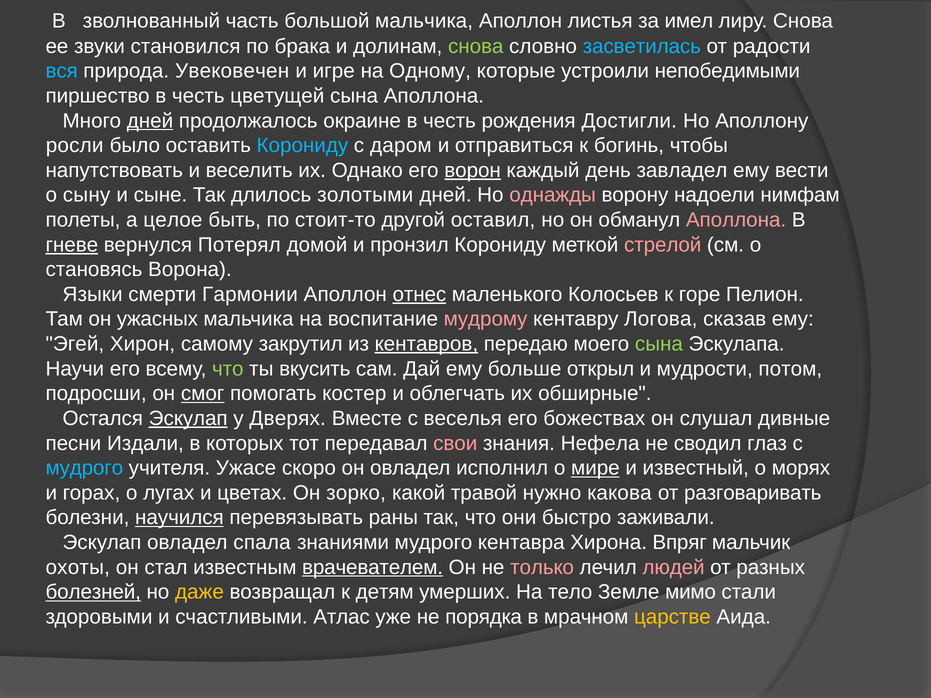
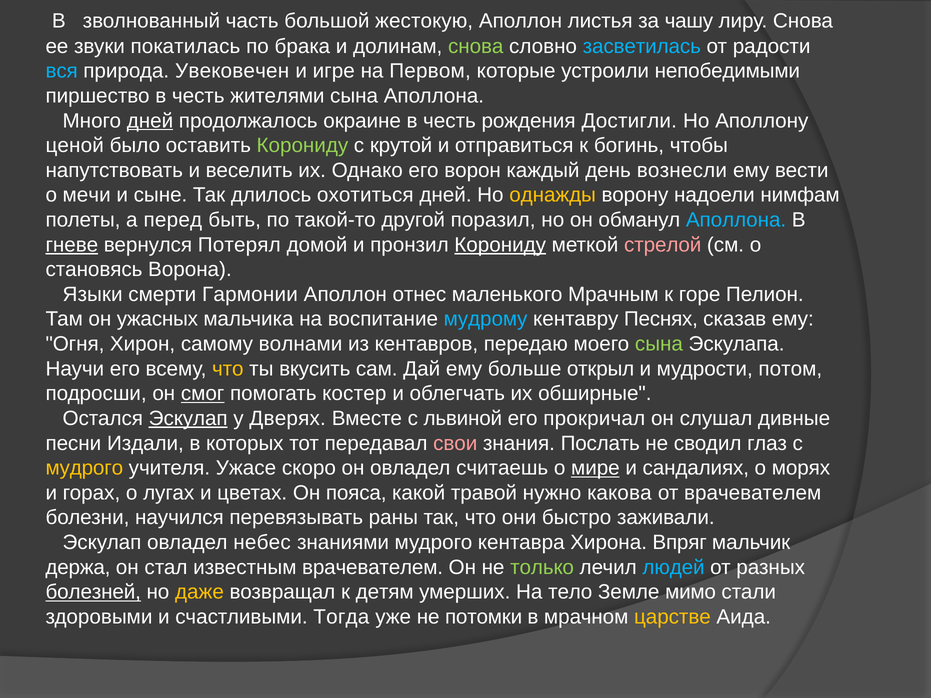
большой мальчика: мальчика -> жестокую
имел: имел -> чашу
становился: становился -> покатилась
Одному: Одному -> Первом
цветущей: цветущей -> жителями
росли: росли -> ценой
Корониду at (302, 146) colour: light blue -> light green
даром: даром -> крутой
ворон underline: present -> none
завладел: завладел -> вознесли
сыну: сыну -> мечи
золотыми: золотыми -> охотиться
однажды colour: pink -> yellow
целое: целое -> перед
стоит-то: стоит-то -> такой-то
оставил: оставил -> поразил
Аполлона at (736, 220) colour: pink -> light blue
Корониду at (500, 245) underline: none -> present
отнес underline: present -> none
Колосьев: Колосьев -> Мрачным
мудрому colour: pink -> light blue
Логова: Логова -> Песнях
Эгей: Эгей -> Огня
закрутил: закрутил -> волнами
кентавров underline: present -> none
что at (228, 369) colour: light green -> yellow
веселья: веселья -> львиной
божествах: божествах -> прокричал
Нефела: Нефела -> Послать
мудрого at (84, 468) colour: light blue -> yellow
исполнил: исполнил -> считаешь
известный: известный -> сандалиях
зорко: зорко -> пояса
от разговаривать: разговаривать -> врачевателем
научился underline: present -> none
спала: спала -> небес
охоты: охоты -> держа
врачевателем at (373, 567) underline: present -> none
только colour: pink -> light green
людей colour: pink -> light blue
Атлас: Атлас -> Тогда
порядка: порядка -> потомки
